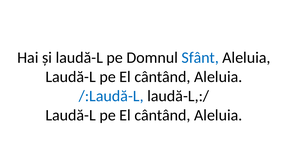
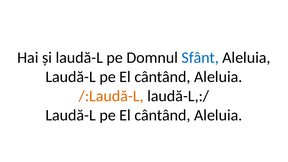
/:Laudă-L colour: blue -> orange
